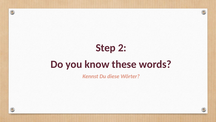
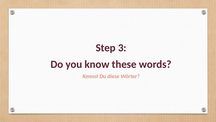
2: 2 -> 3
